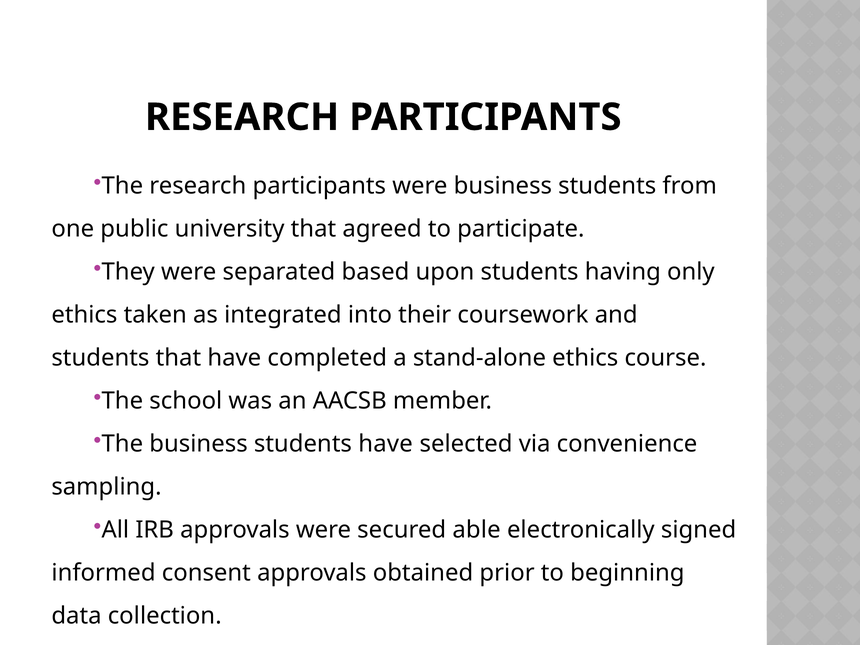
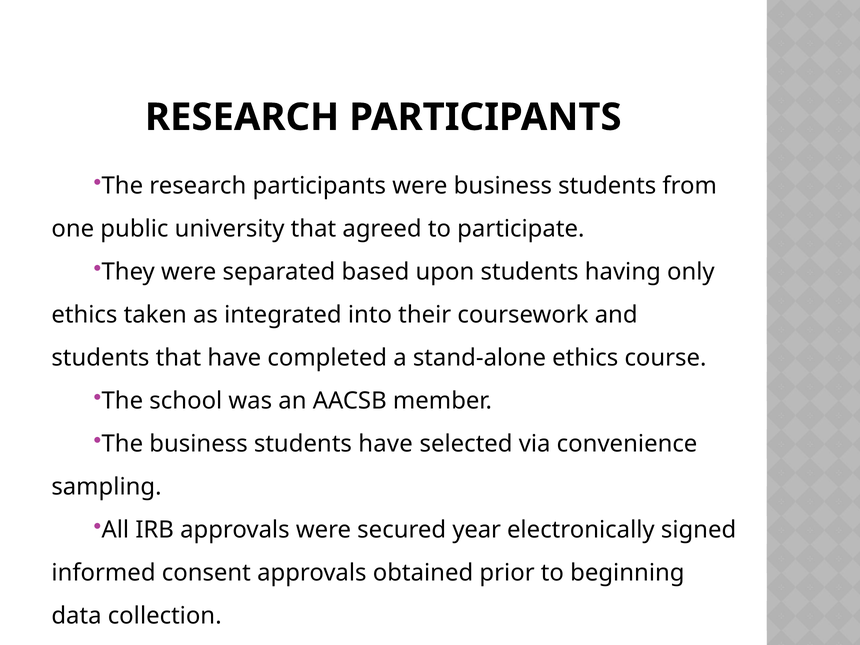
able: able -> year
